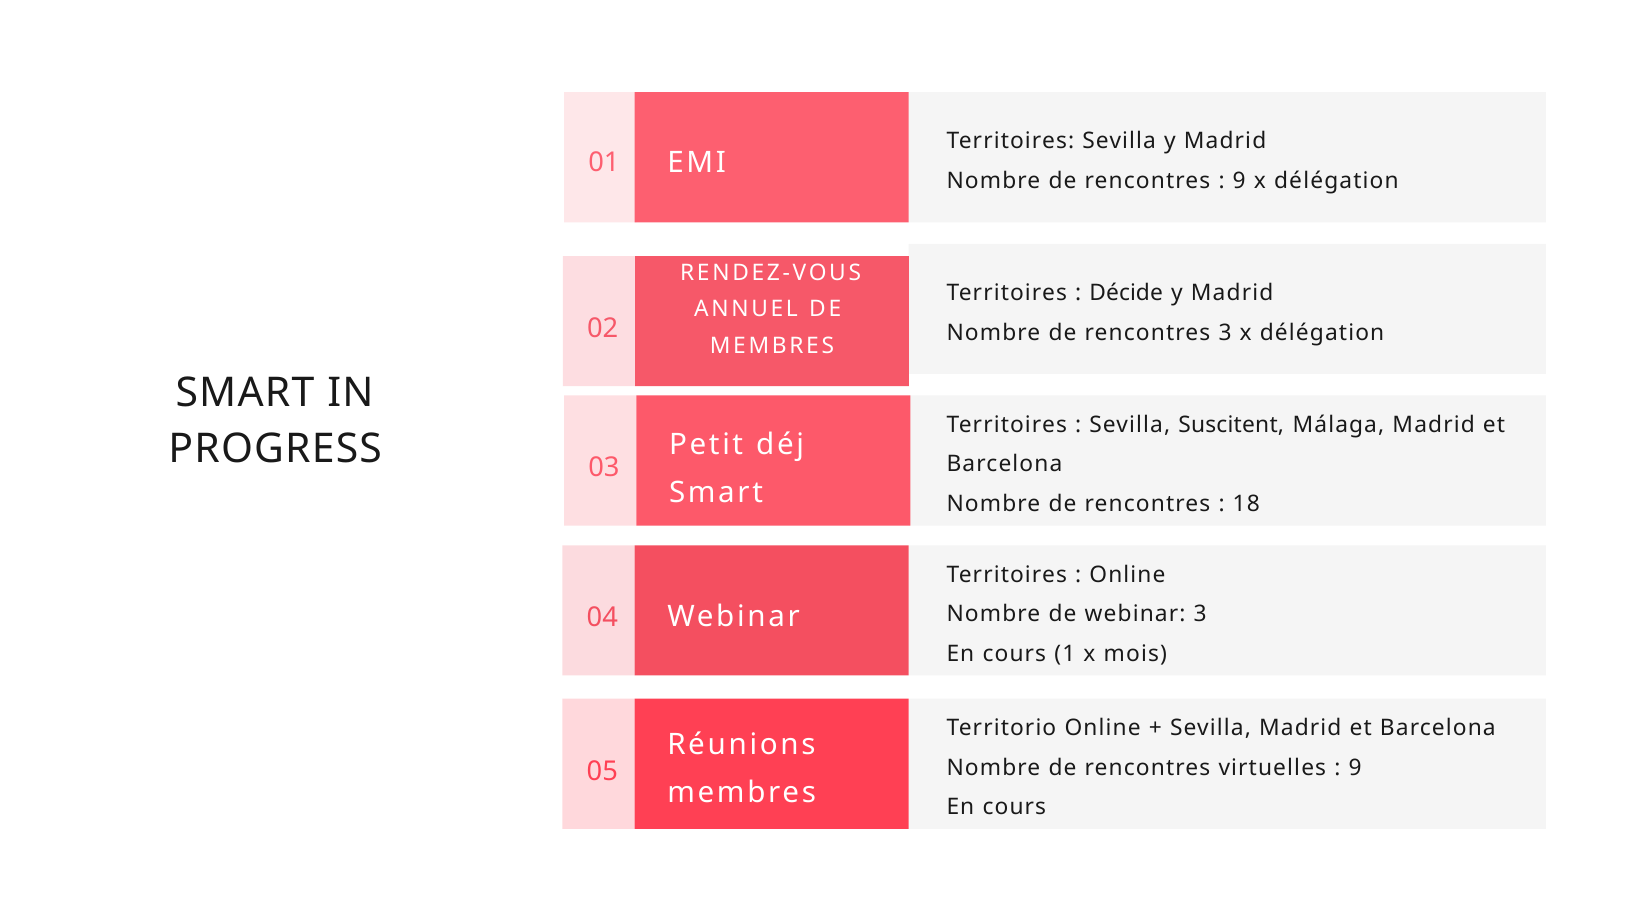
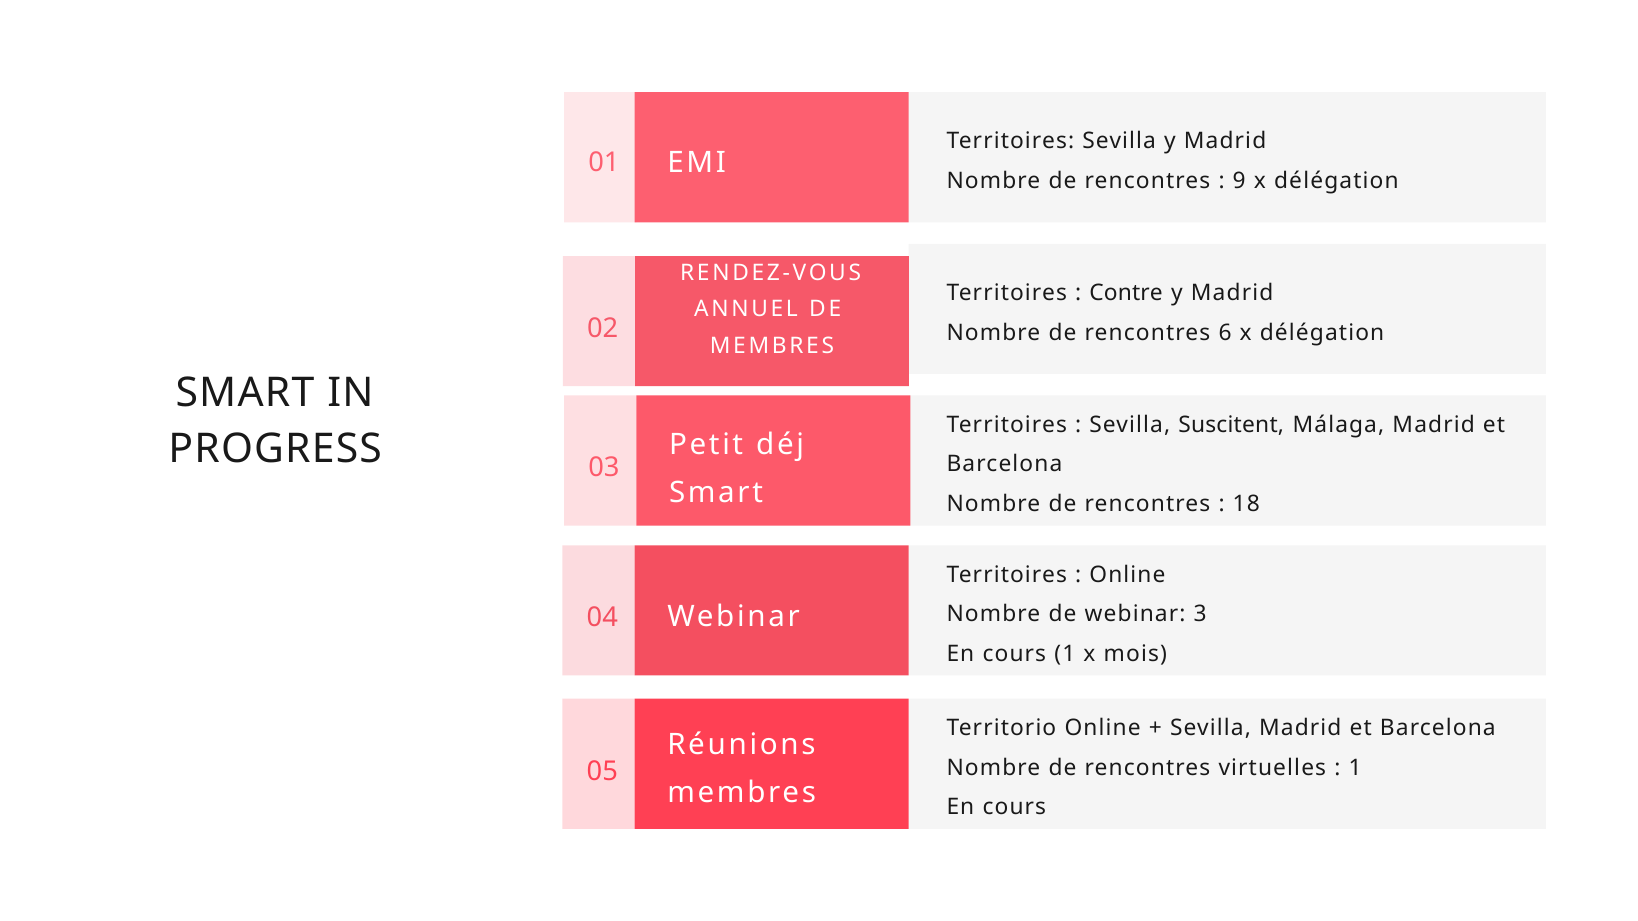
Décide: Décide -> Contre
rencontres 3: 3 -> 6
9 at (1355, 768): 9 -> 1
